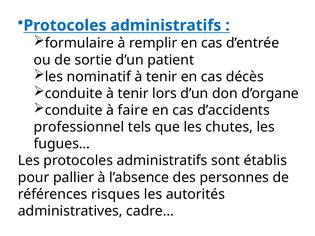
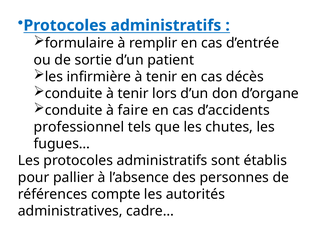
nominatif: nominatif -> infirmière
risques: risques -> compte
